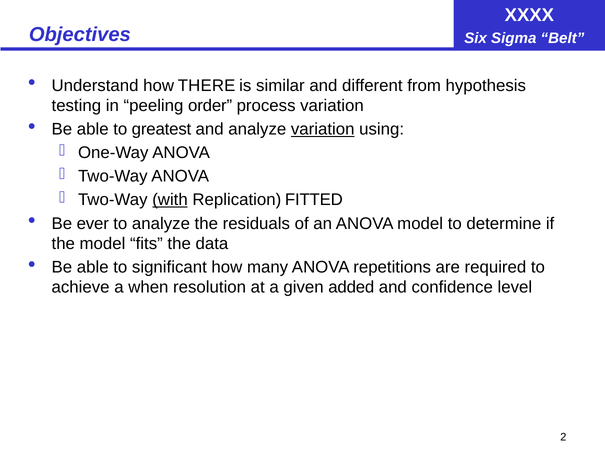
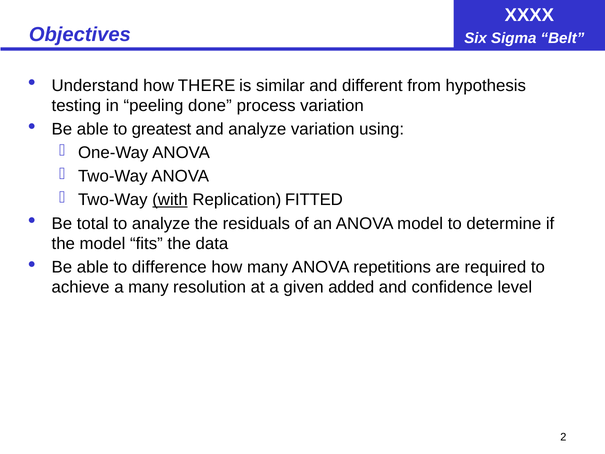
order: order -> done
variation at (323, 129) underline: present -> none
ever: ever -> total
significant: significant -> difference
a when: when -> many
